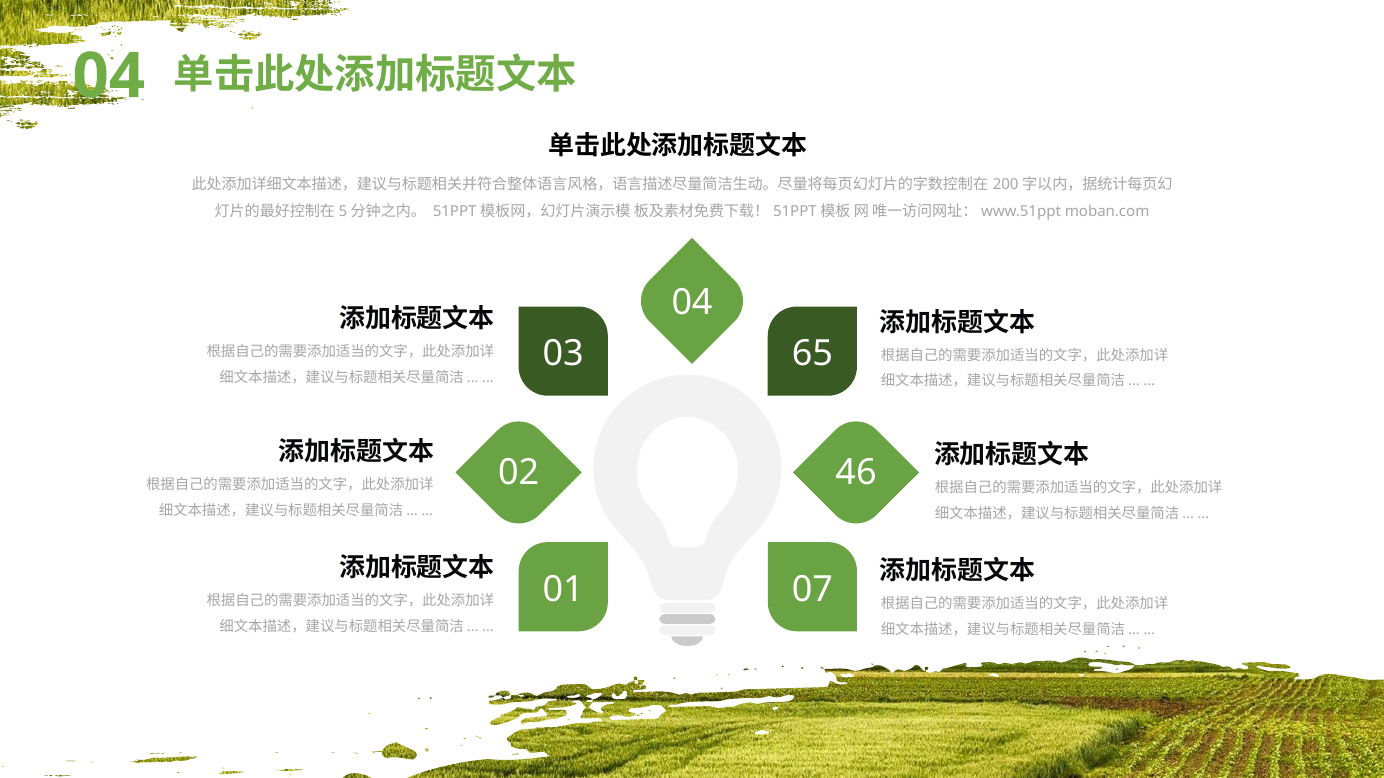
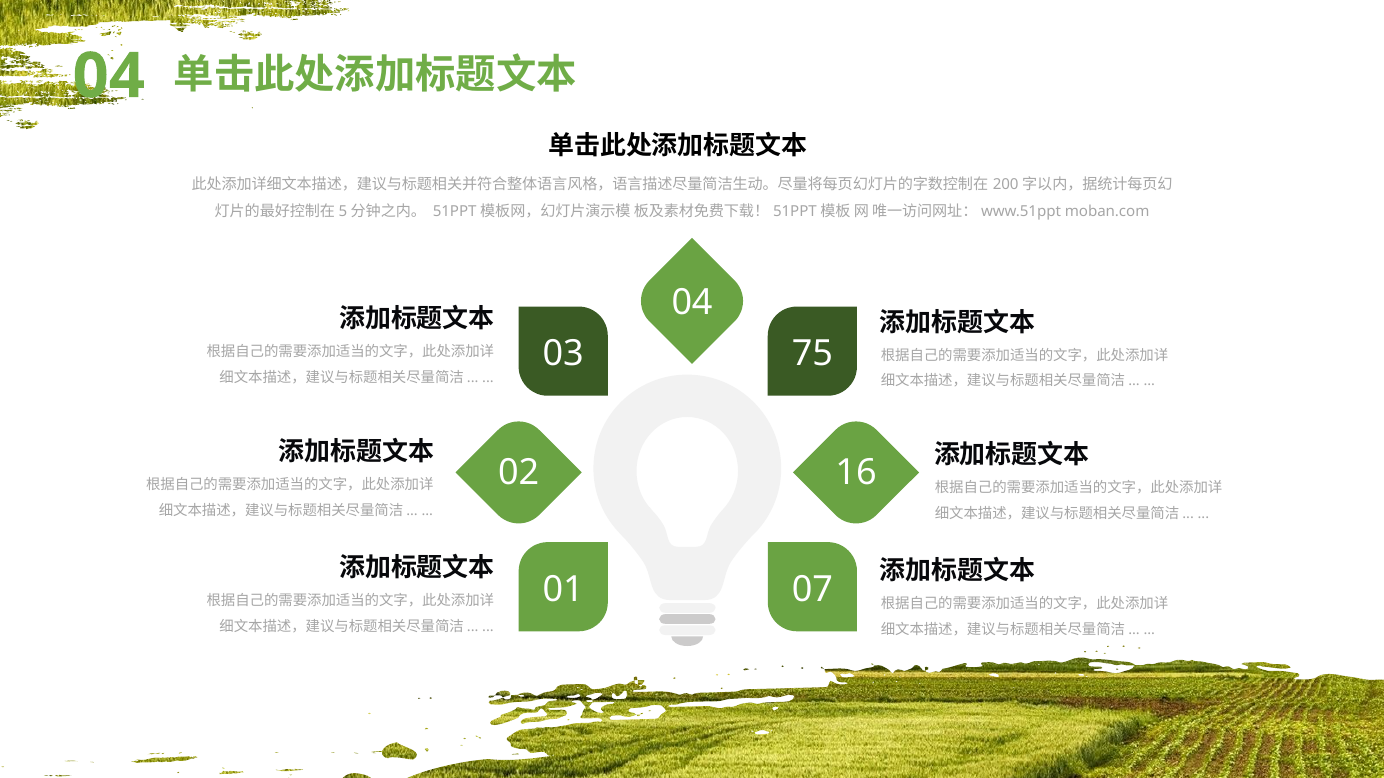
65: 65 -> 75
46: 46 -> 16
